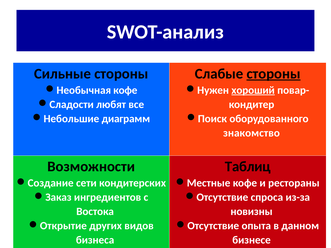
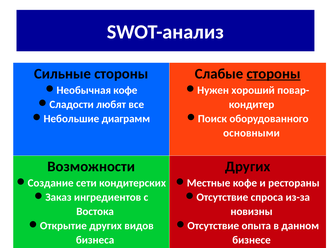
хороший underline: present -> none
знакомство: знакомство -> основными
Таблиц at (248, 167): Таблиц -> Других
